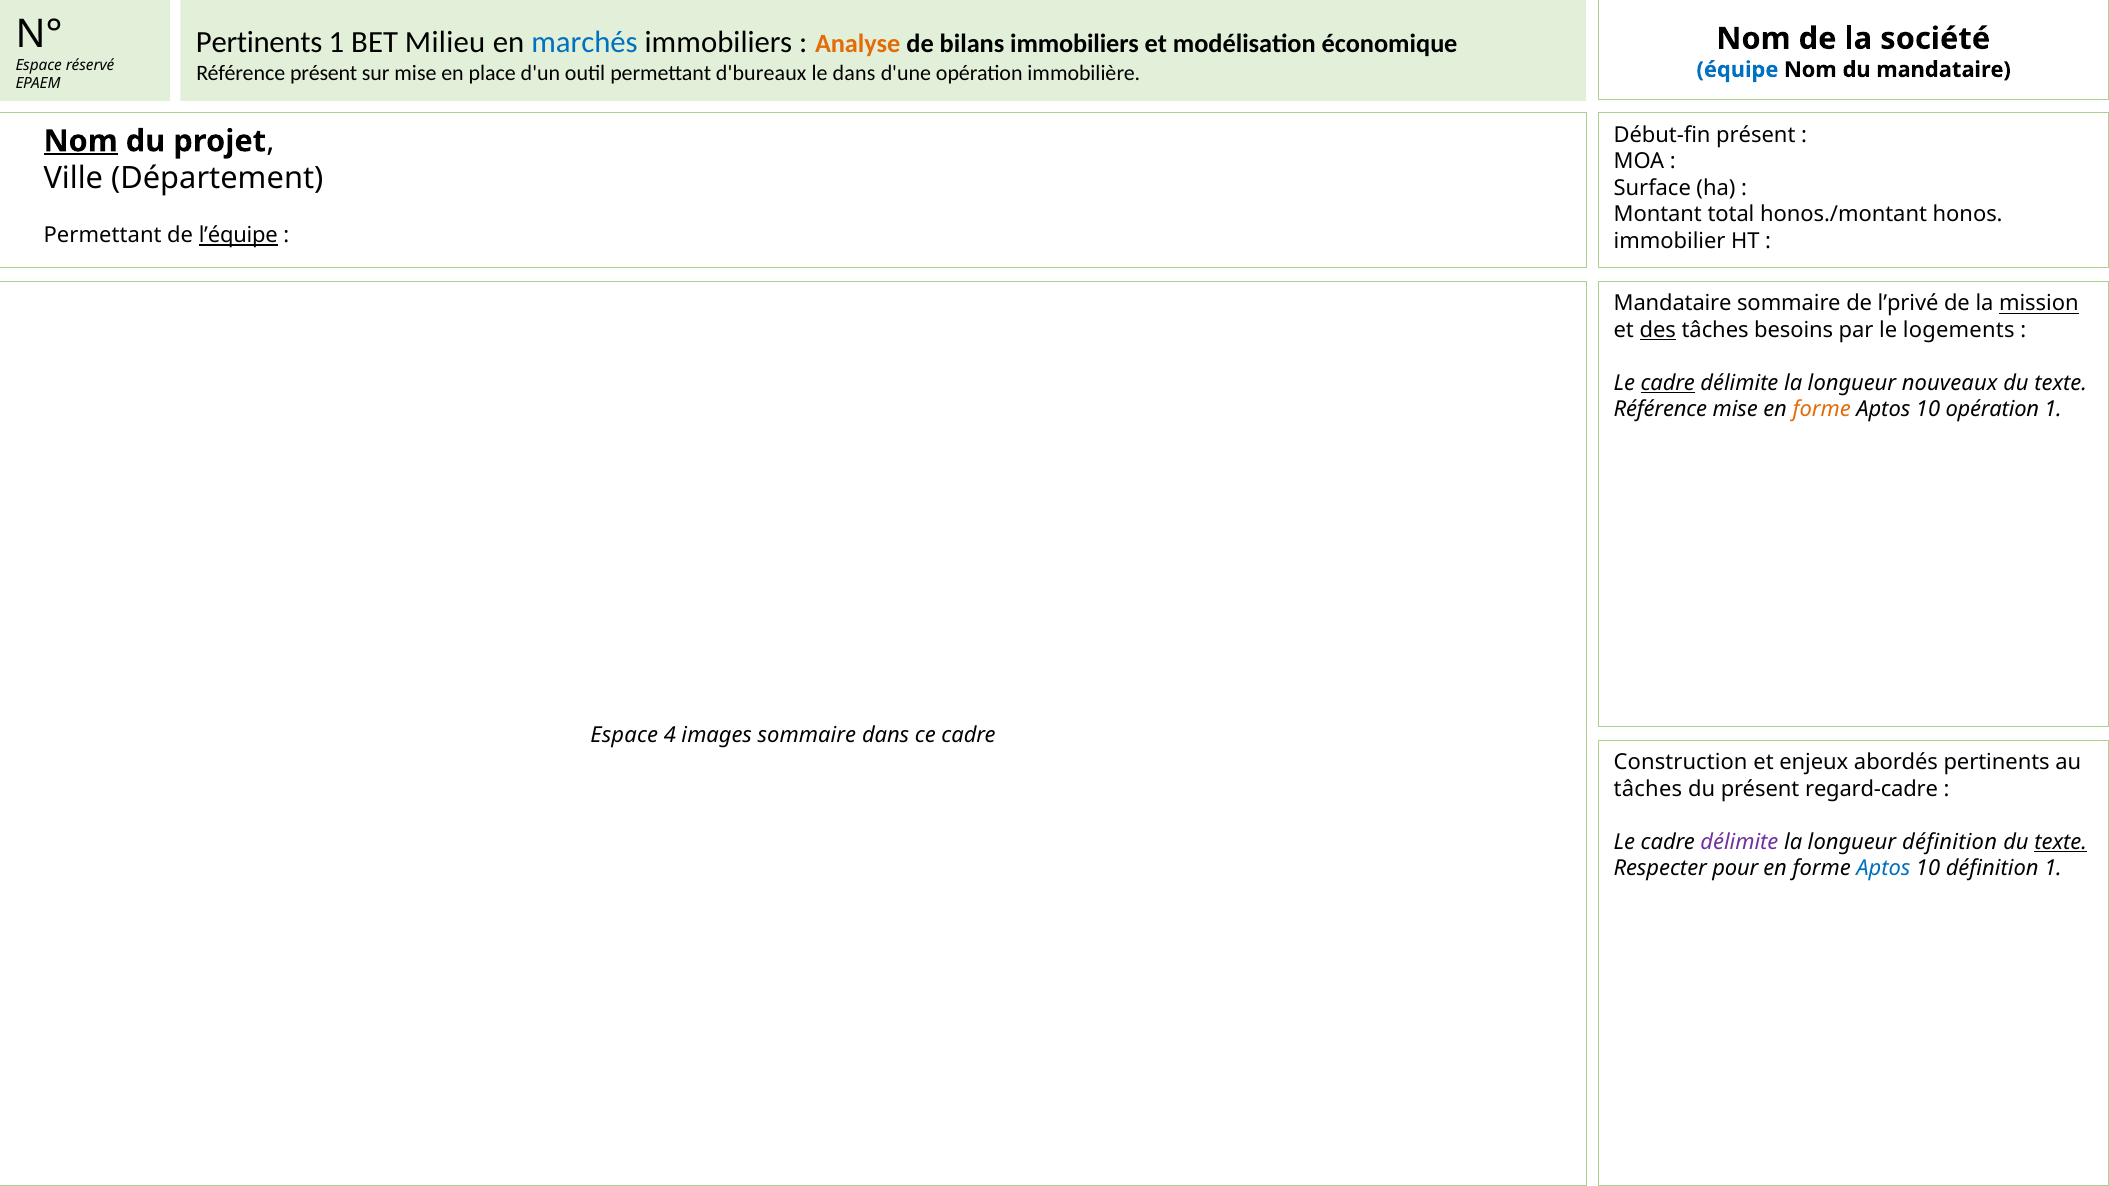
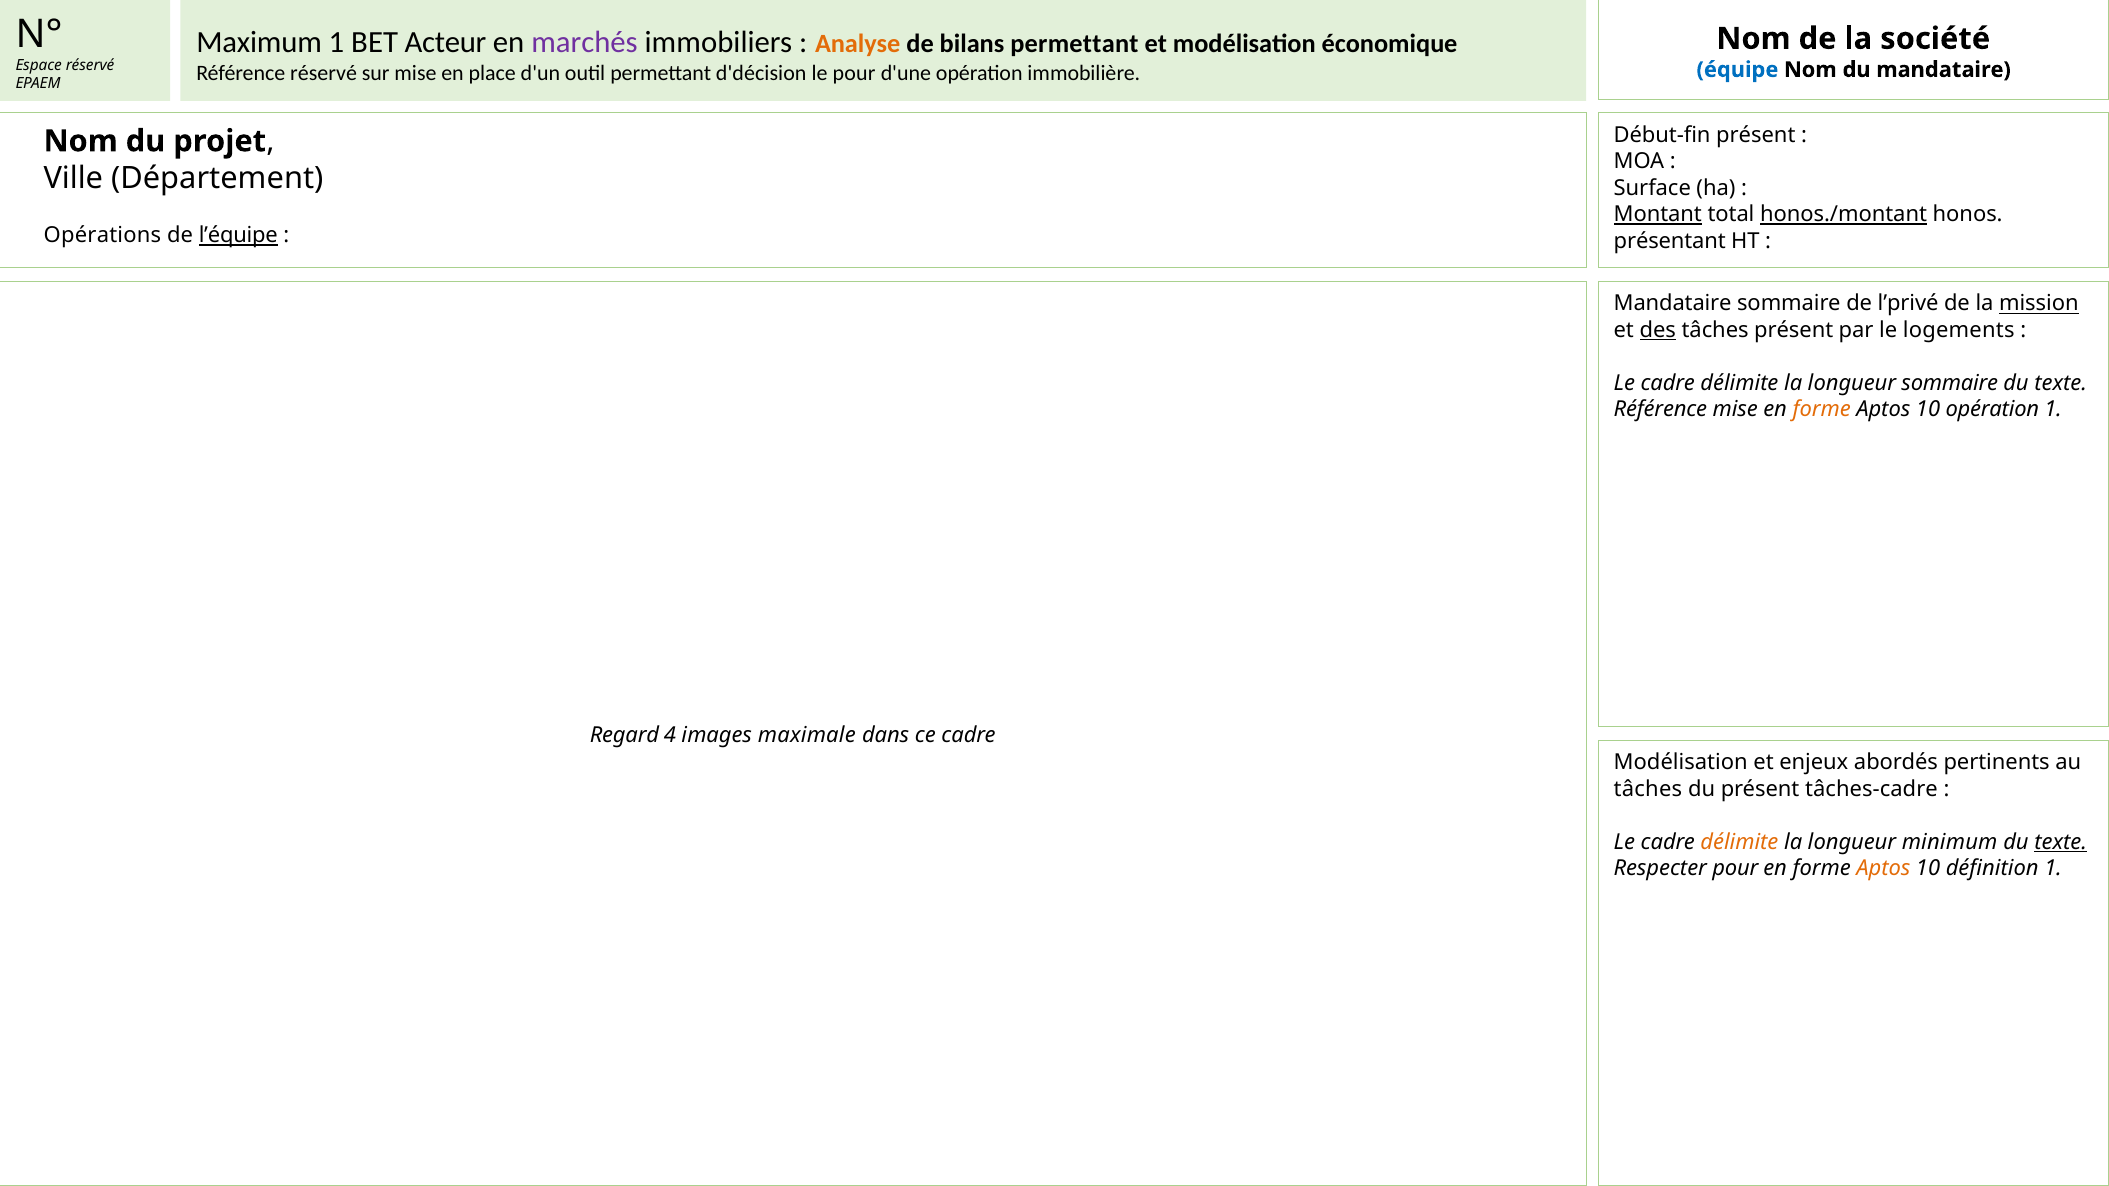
Pertinents at (259, 43): Pertinents -> Maximum
Milieu: Milieu -> Acteur
marchés colour: blue -> purple
bilans immobiliers: immobiliers -> permettant
Référence présent: présent -> réservé
d'bureaux: d'bureaux -> d'décision
le dans: dans -> pour
Nom at (81, 141) underline: present -> none
Montant underline: none -> present
honos./montant underline: none -> present
Permettant at (103, 236): Permettant -> Opérations
immobilier: immobilier -> présentant
tâches besoins: besoins -> présent
cadre at (1668, 383) underline: present -> none
longueur nouveaux: nouveaux -> sommaire
Espace at (624, 735): Espace -> Regard
images sommaire: sommaire -> maximale
Construction at (1681, 763): Construction -> Modélisation
regard-cadre: regard-cadre -> tâches-cadre
délimite at (1739, 842) colour: purple -> orange
longueur définition: définition -> minimum
Aptos at (1883, 868) colour: blue -> orange
